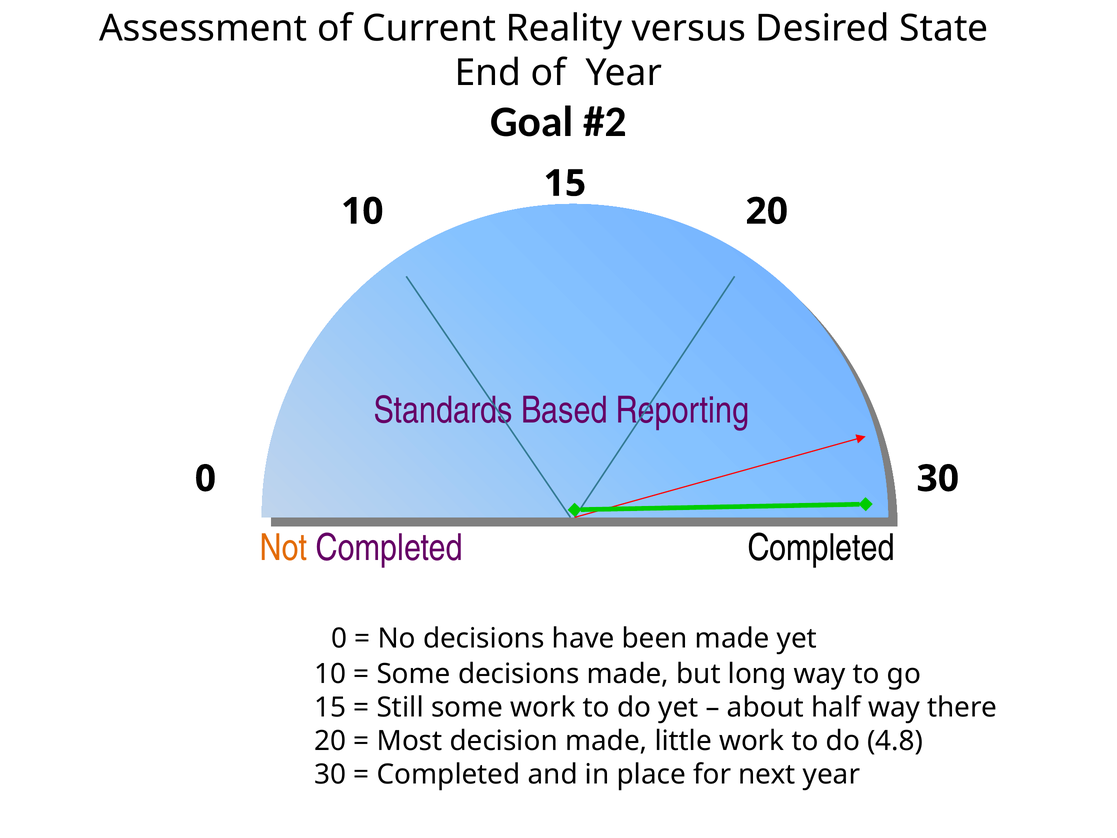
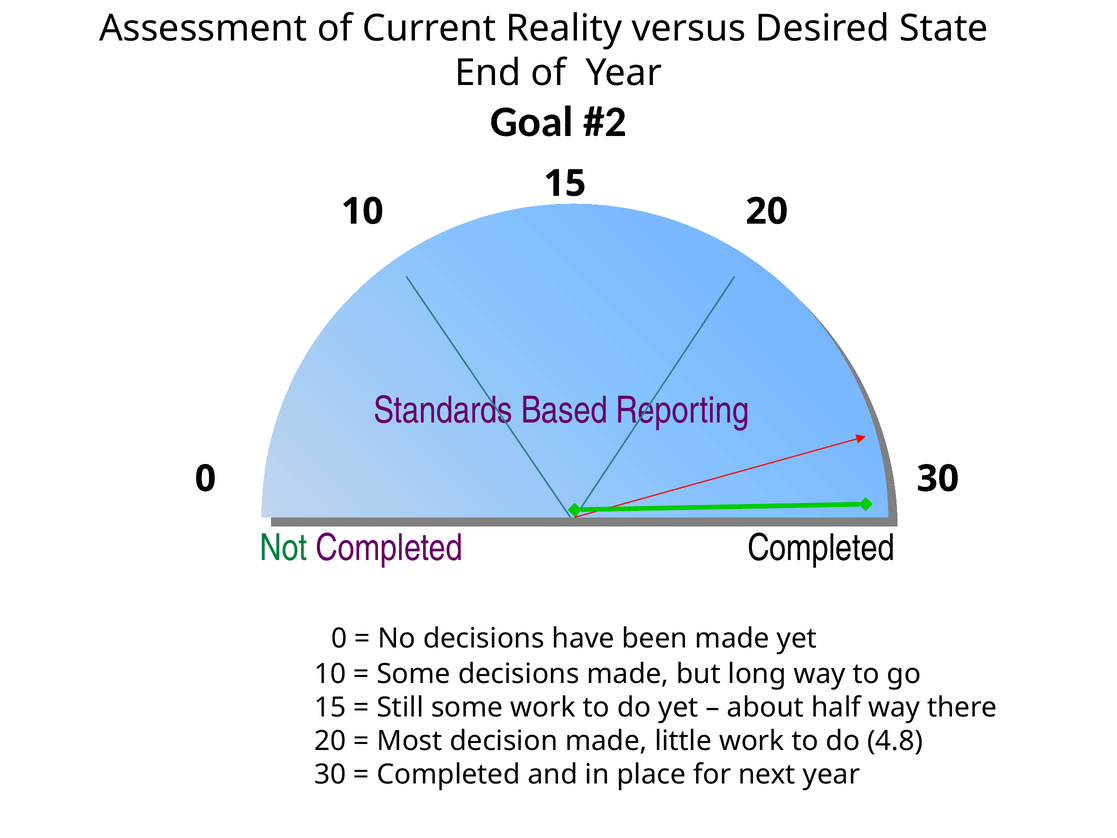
Not colour: orange -> green
